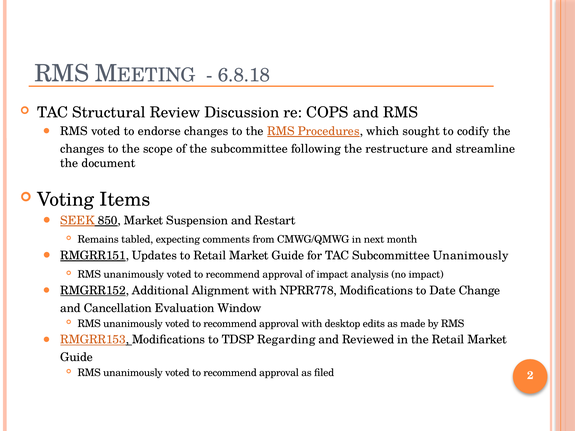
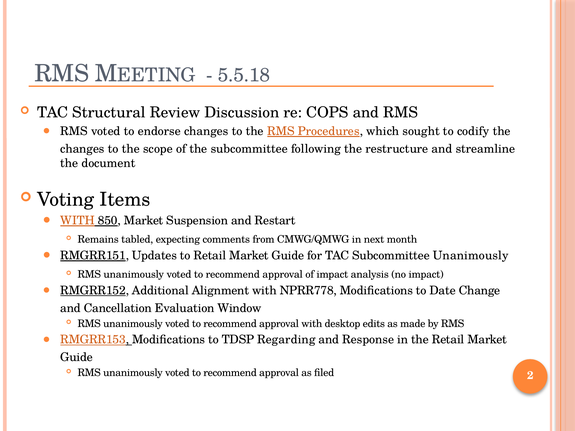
6.8.18: 6.8.18 -> 5.5.18
SEEK at (78, 221): SEEK -> WITH
Reviewed: Reviewed -> Response
